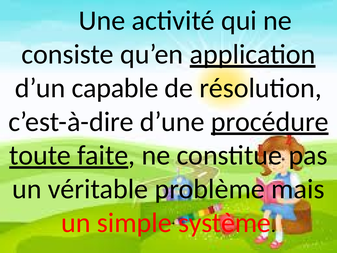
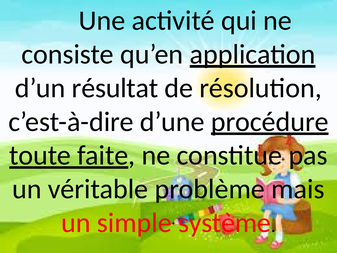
capable: capable -> résultat
